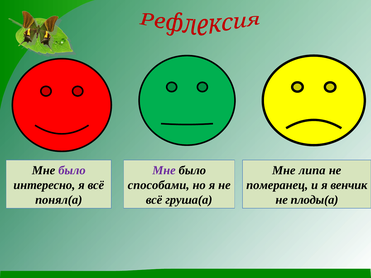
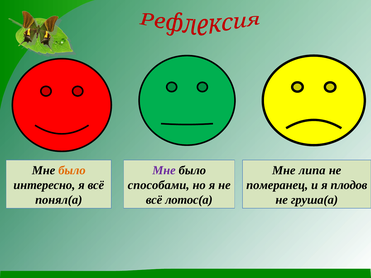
было at (72, 170) colour: purple -> orange
венчик: венчик -> плодов
груша(а: груша(а -> лотос(а
плоды(а: плоды(а -> груша(а
